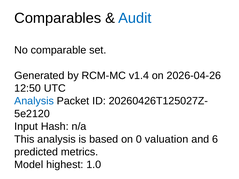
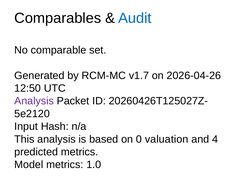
v1.4: v1.4 -> v1.7
Analysis at (34, 101) colour: blue -> purple
6: 6 -> 4
Model highest: highest -> metrics
